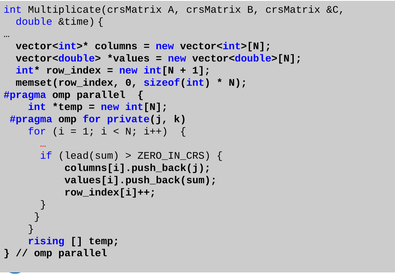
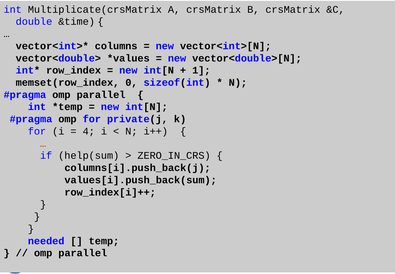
1 at (89, 131): 1 -> 4
lead(sum: lead(sum -> help(sum
rising: rising -> needed
